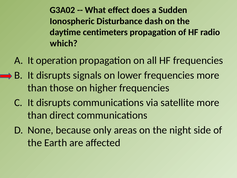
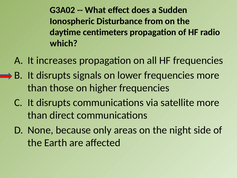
dash: dash -> from
operation: operation -> increases
